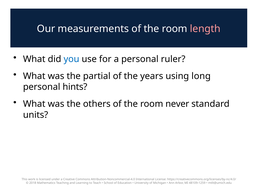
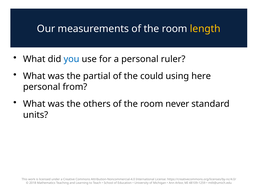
length colour: pink -> yellow
years: years -> could
long: long -> here
hints: hints -> from
